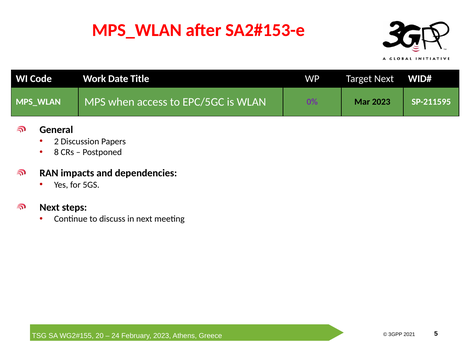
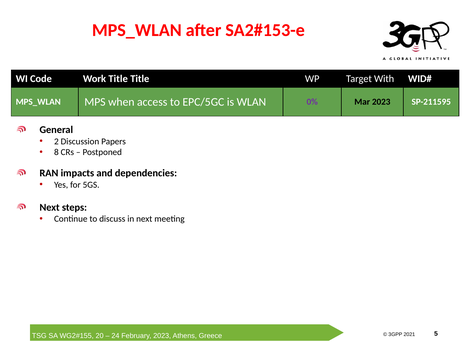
Work Date: Date -> Title
Target Next: Next -> With
